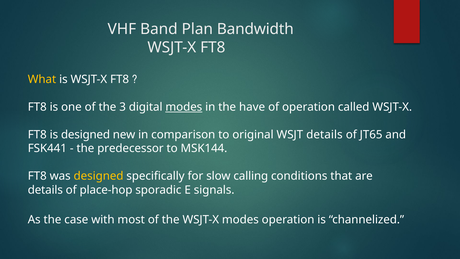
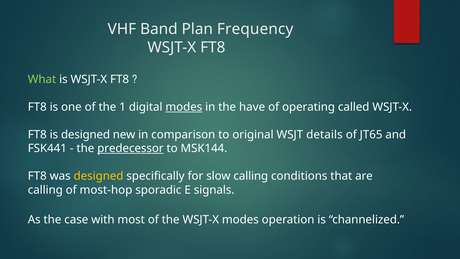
Bandwidth: Bandwidth -> Frequency
What colour: yellow -> light green
3: 3 -> 1
of operation: operation -> operating
predecessor underline: none -> present
details at (45, 190): details -> calling
place-hop: place-hop -> most-hop
